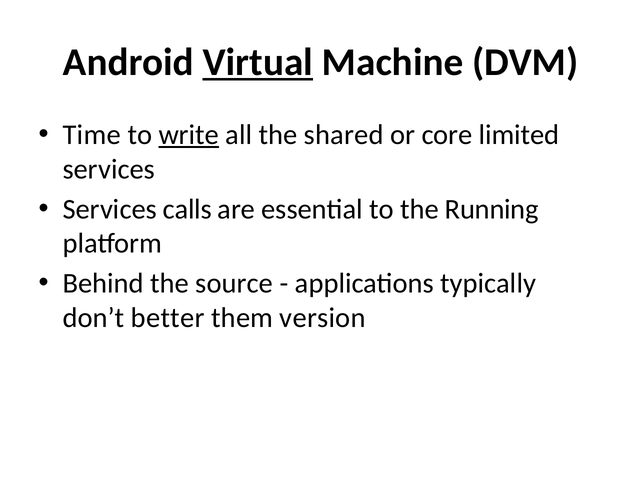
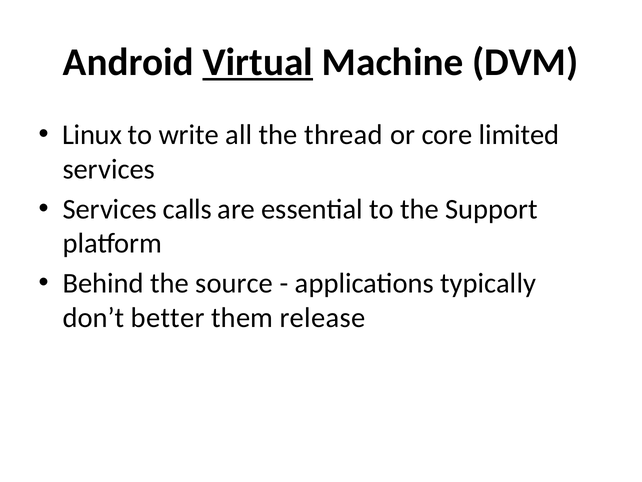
Time: Time -> Linux
write underline: present -> none
shared: shared -> thread
Running: Running -> Support
version: version -> release
